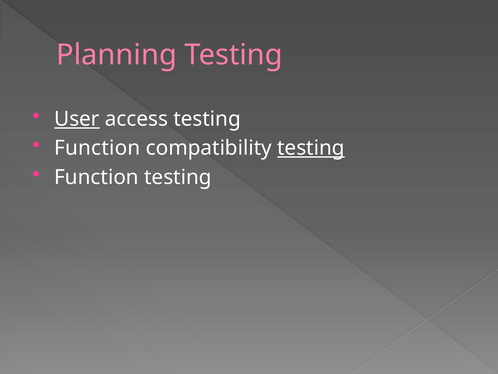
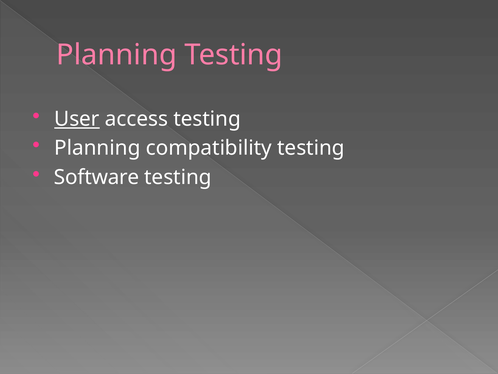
Function at (97, 148): Function -> Planning
testing at (311, 148) underline: present -> none
Function at (97, 177): Function -> Software
